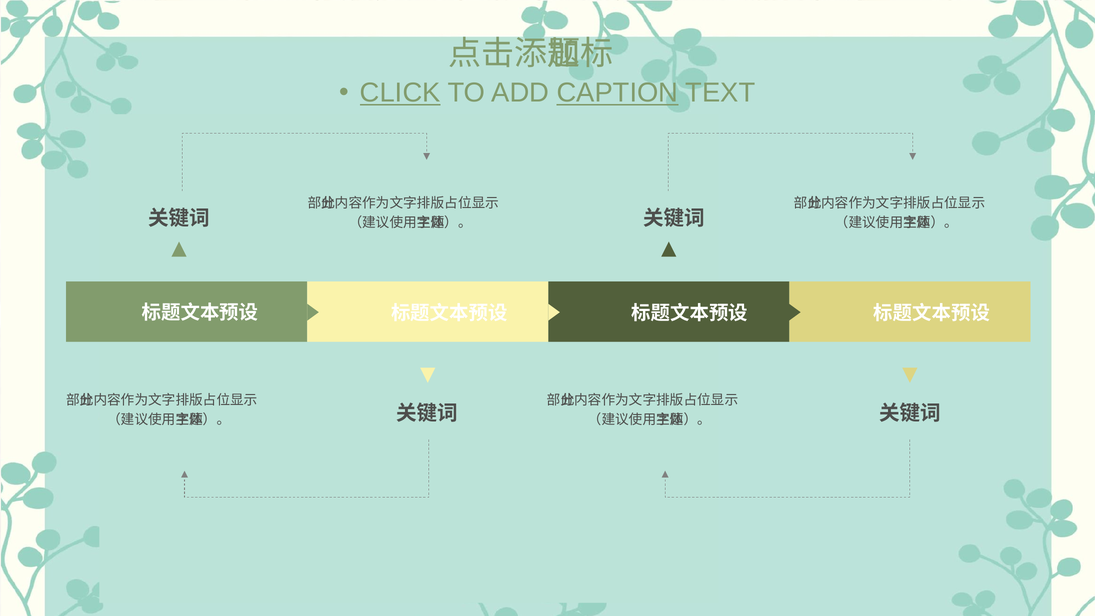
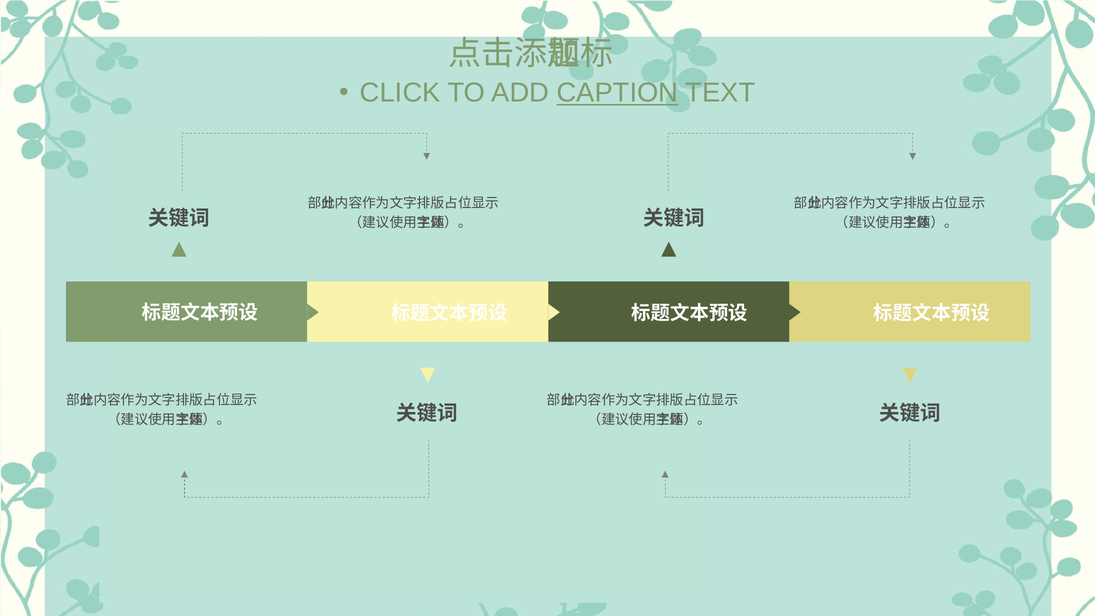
CLICK underline: present -> none
